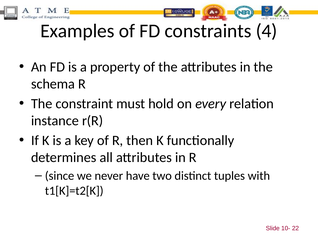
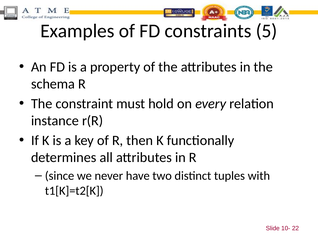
4: 4 -> 5
